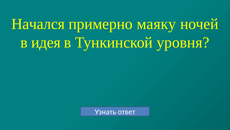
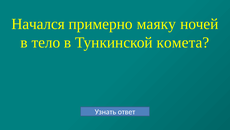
идея: идея -> тело
уровня: уровня -> комета
